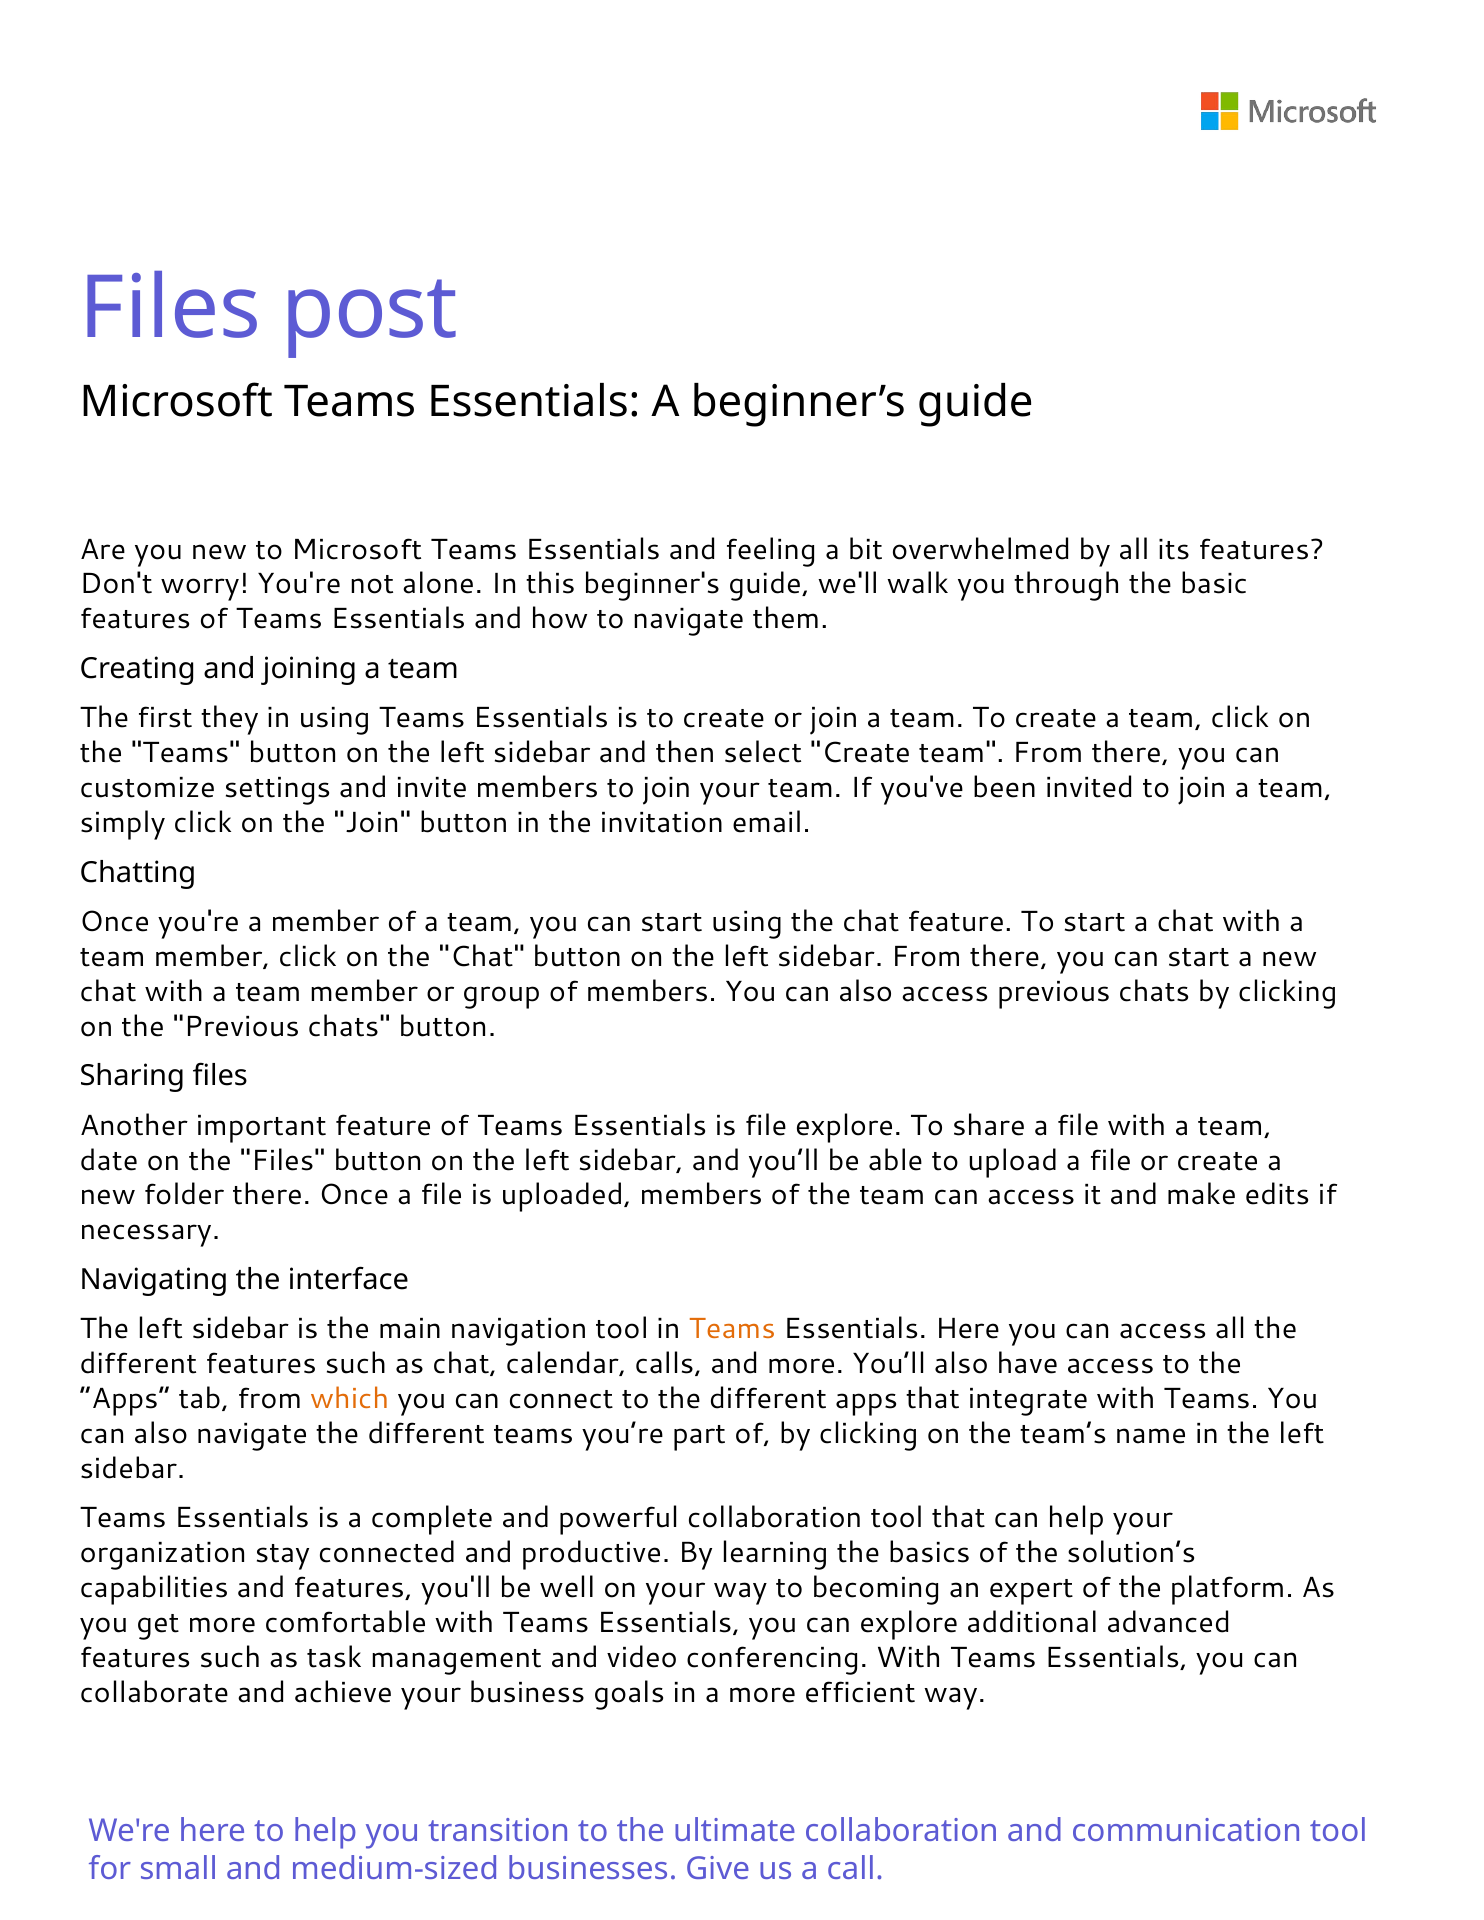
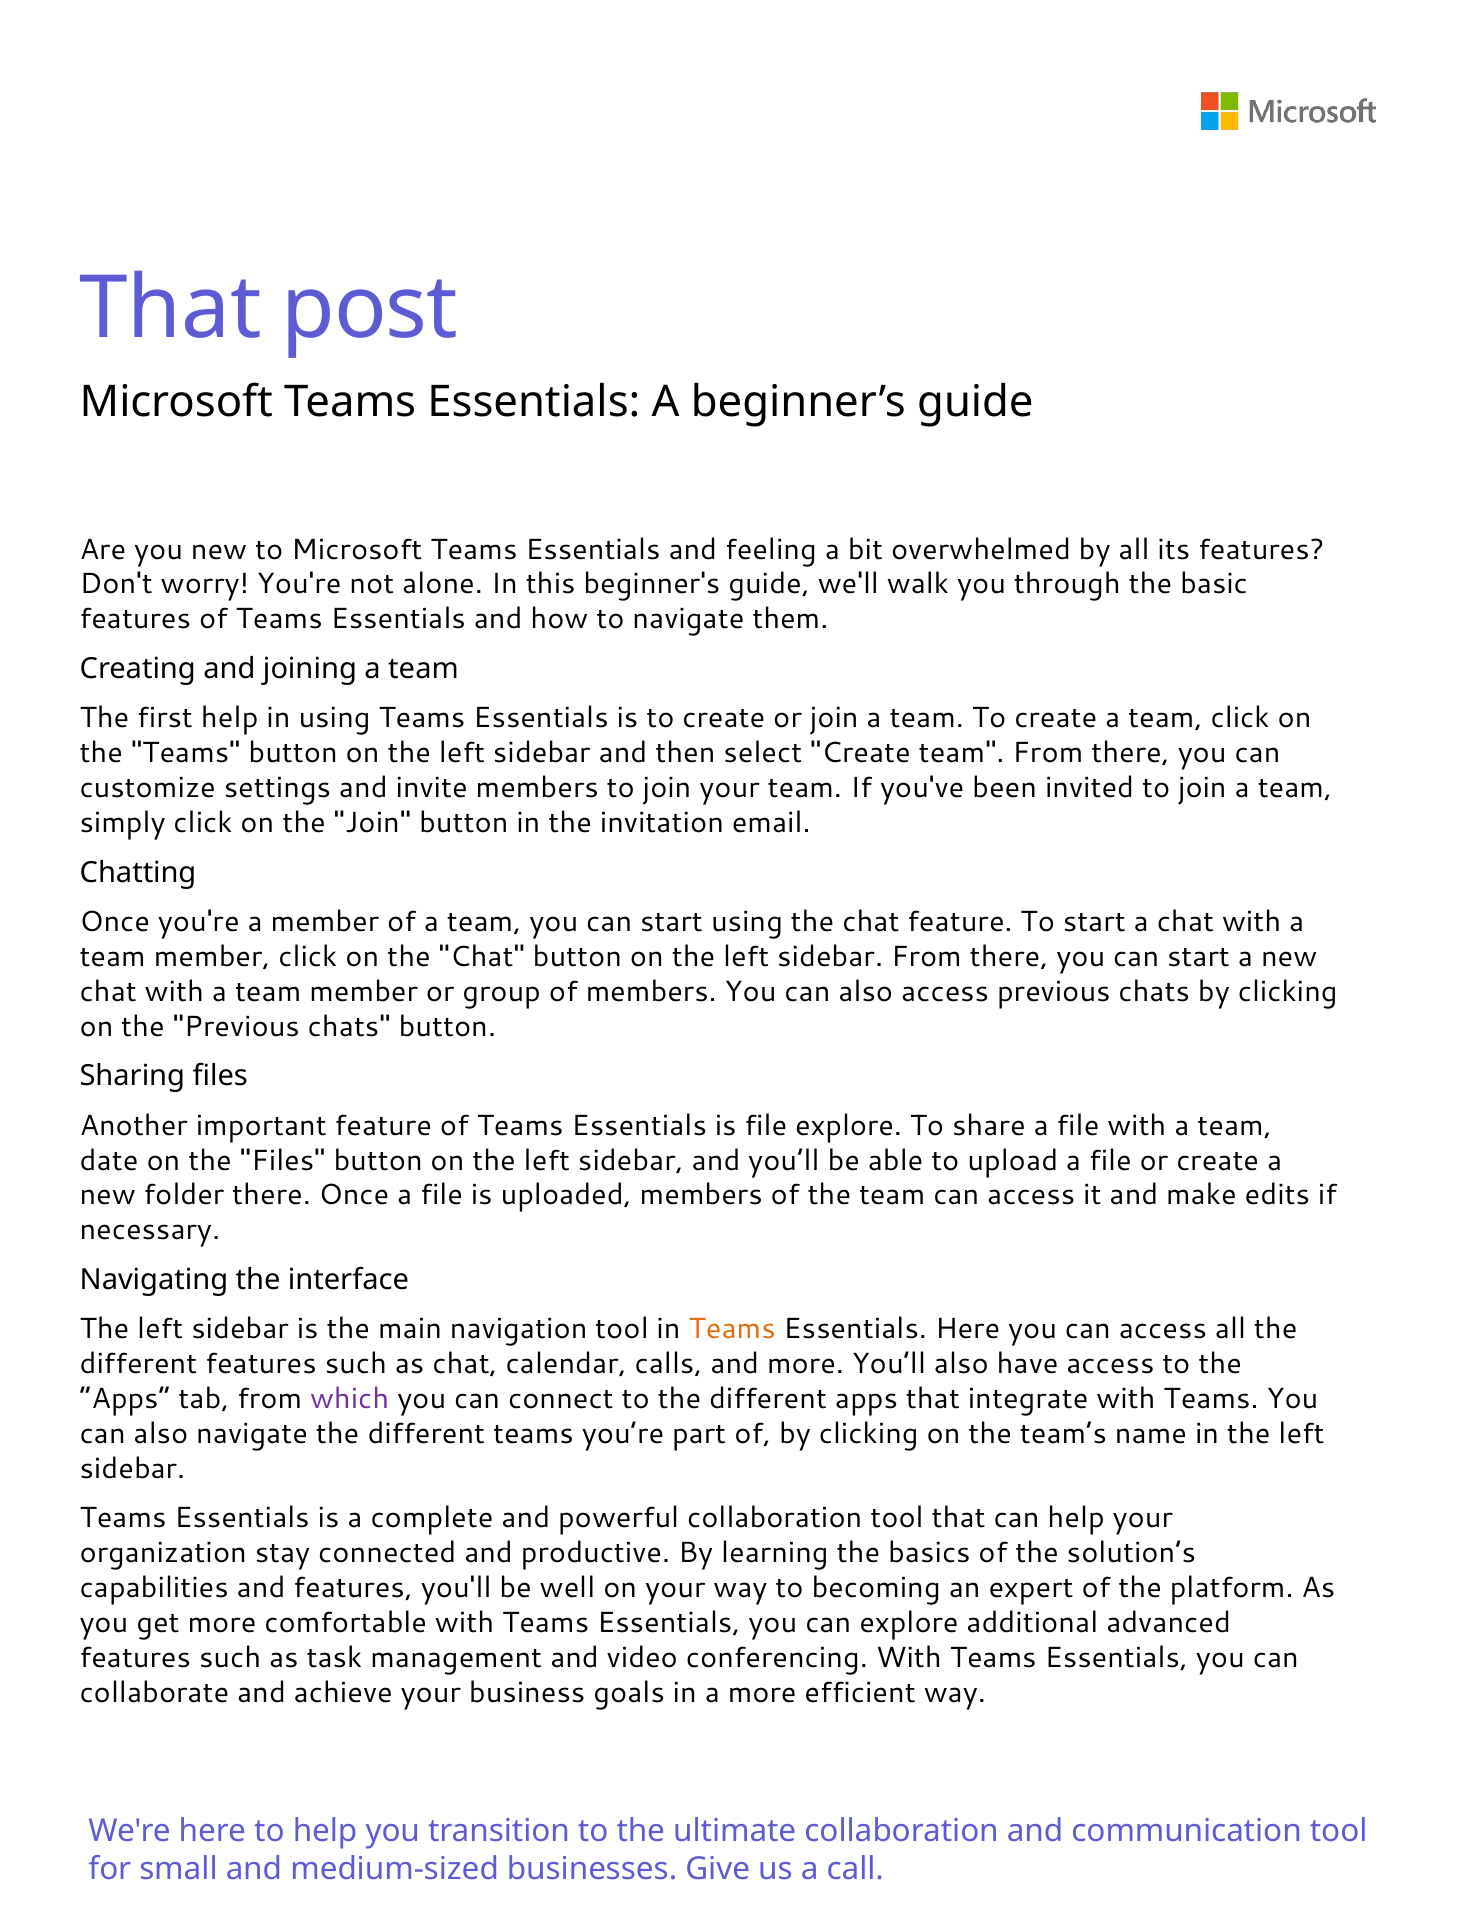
Files at (171, 309): Files -> That
first they: they -> help
which colour: orange -> purple
